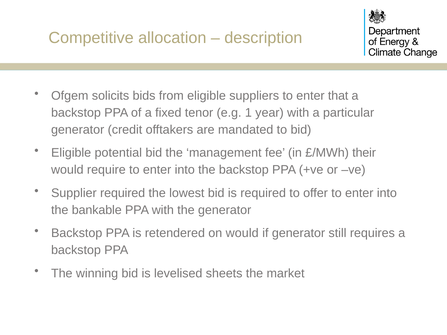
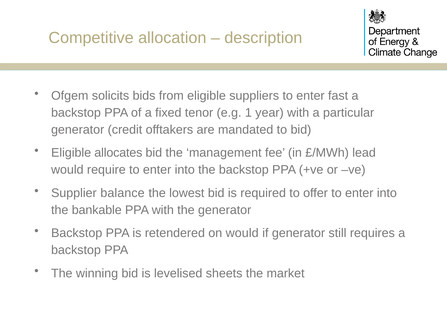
that: that -> fast
potential: potential -> allocates
their: their -> lead
Supplier required: required -> balance
